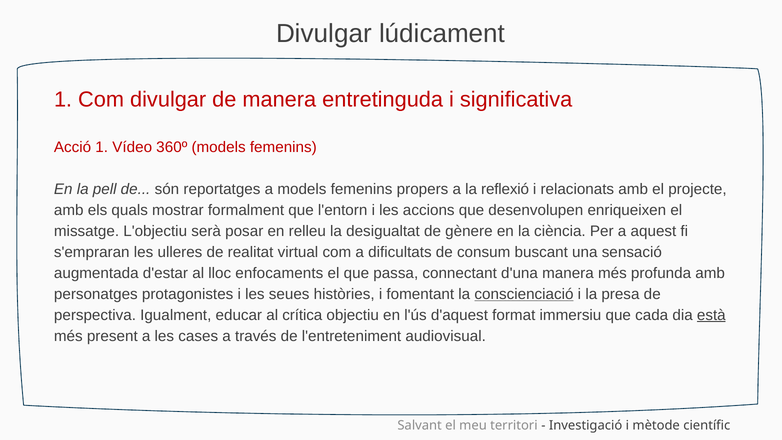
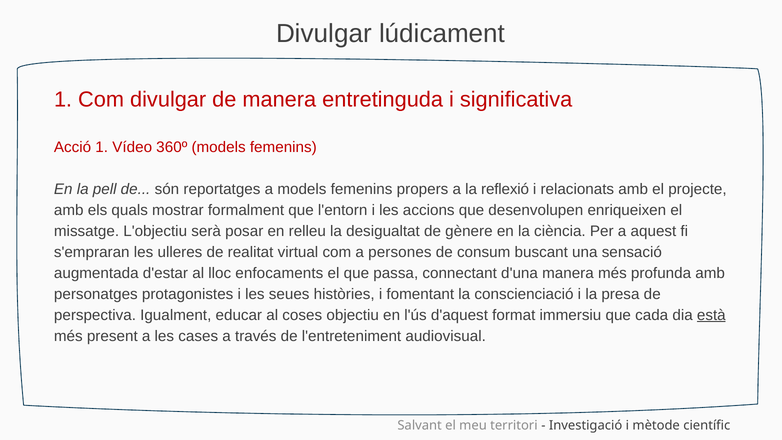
dificultats: dificultats -> persones
conscienciació underline: present -> none
crítica: crítica -> coses
